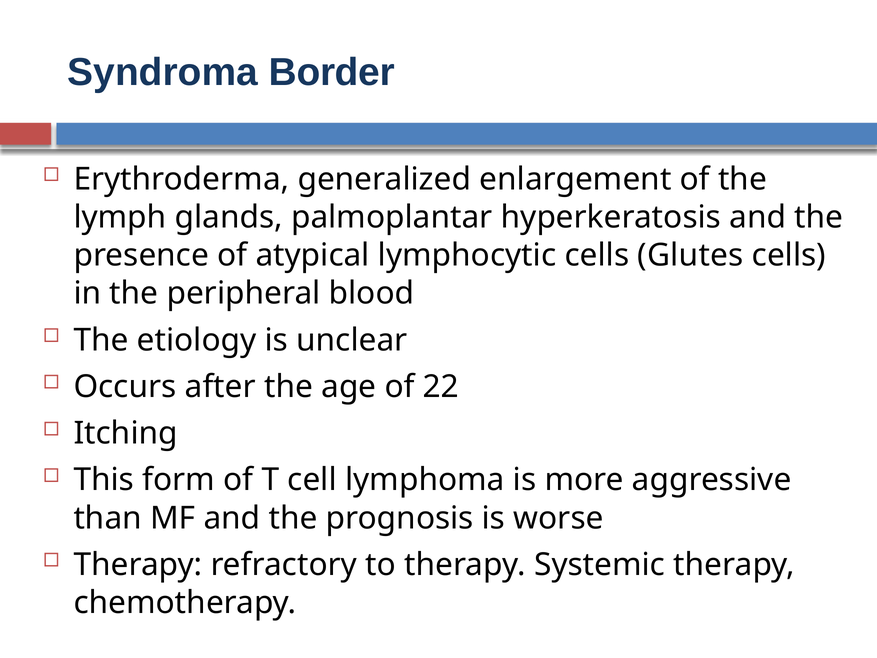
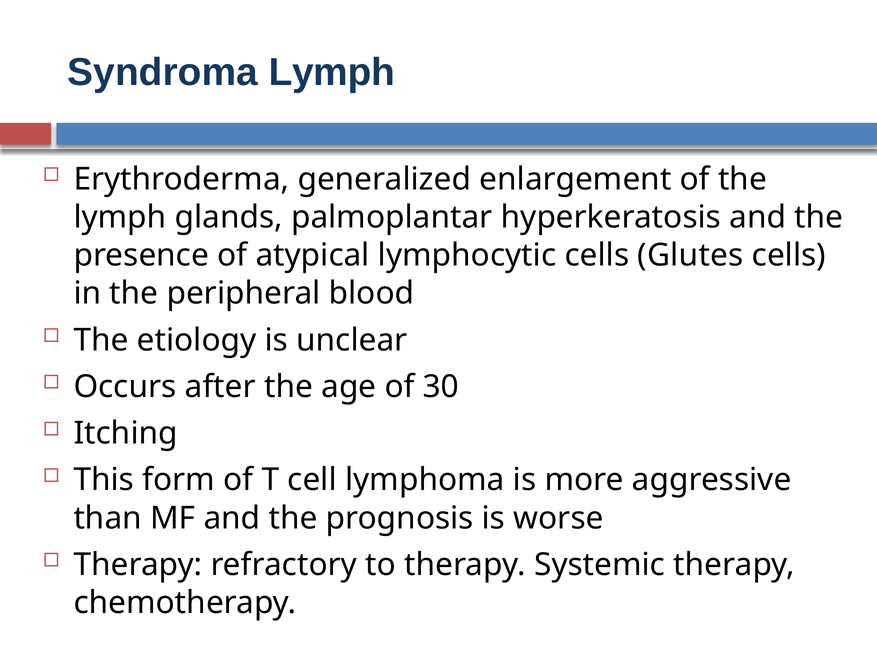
Syndroma Border: Border -> Lymph
22: 22 -> 30
